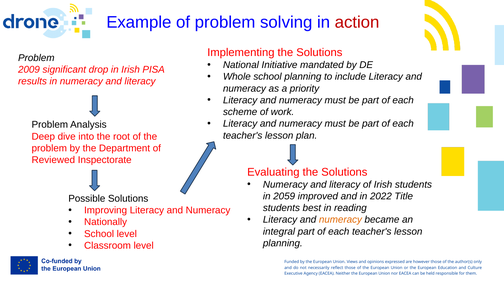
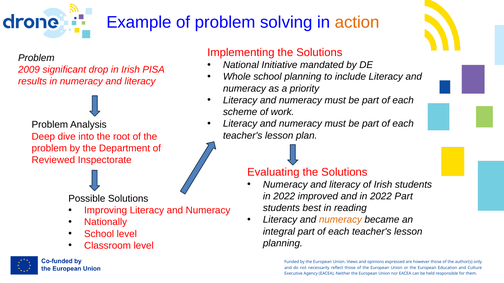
action colour: red -> orange
2059 at (284, 197): 2059 -> 2022
2022 Title: Title -> Part
